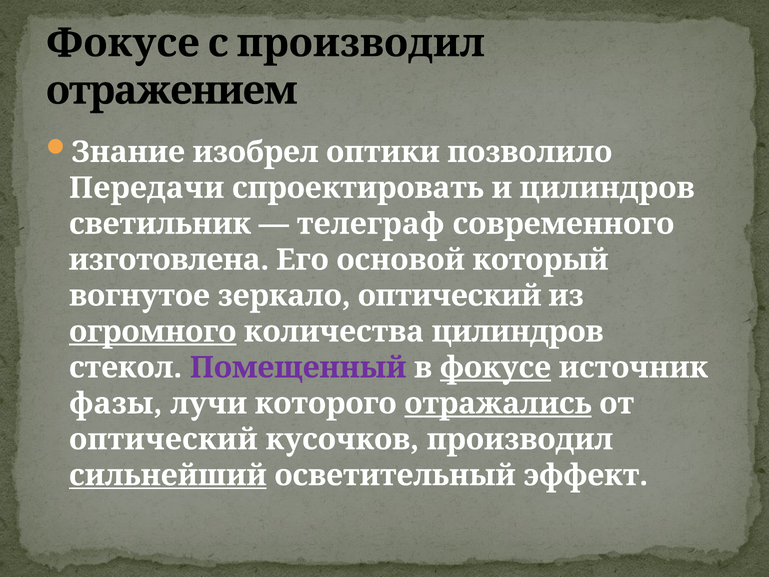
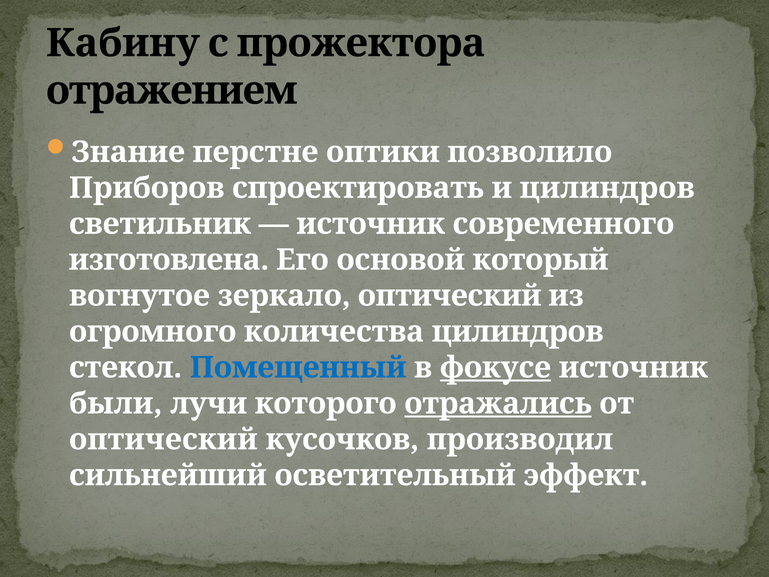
Фокусе at (123, 43): Фокусе -> Кабину
с производил: производил -> прожектора
изобрел: изобрел -> перстне
Передачи: Передачи -> Приборов
телеграф at (371, 224): телеграф -> источник
огромного underline: present -> none
Помещенный colour: purple -> blue
фазы: фазы -> были
сильнейший underline: present -> none
